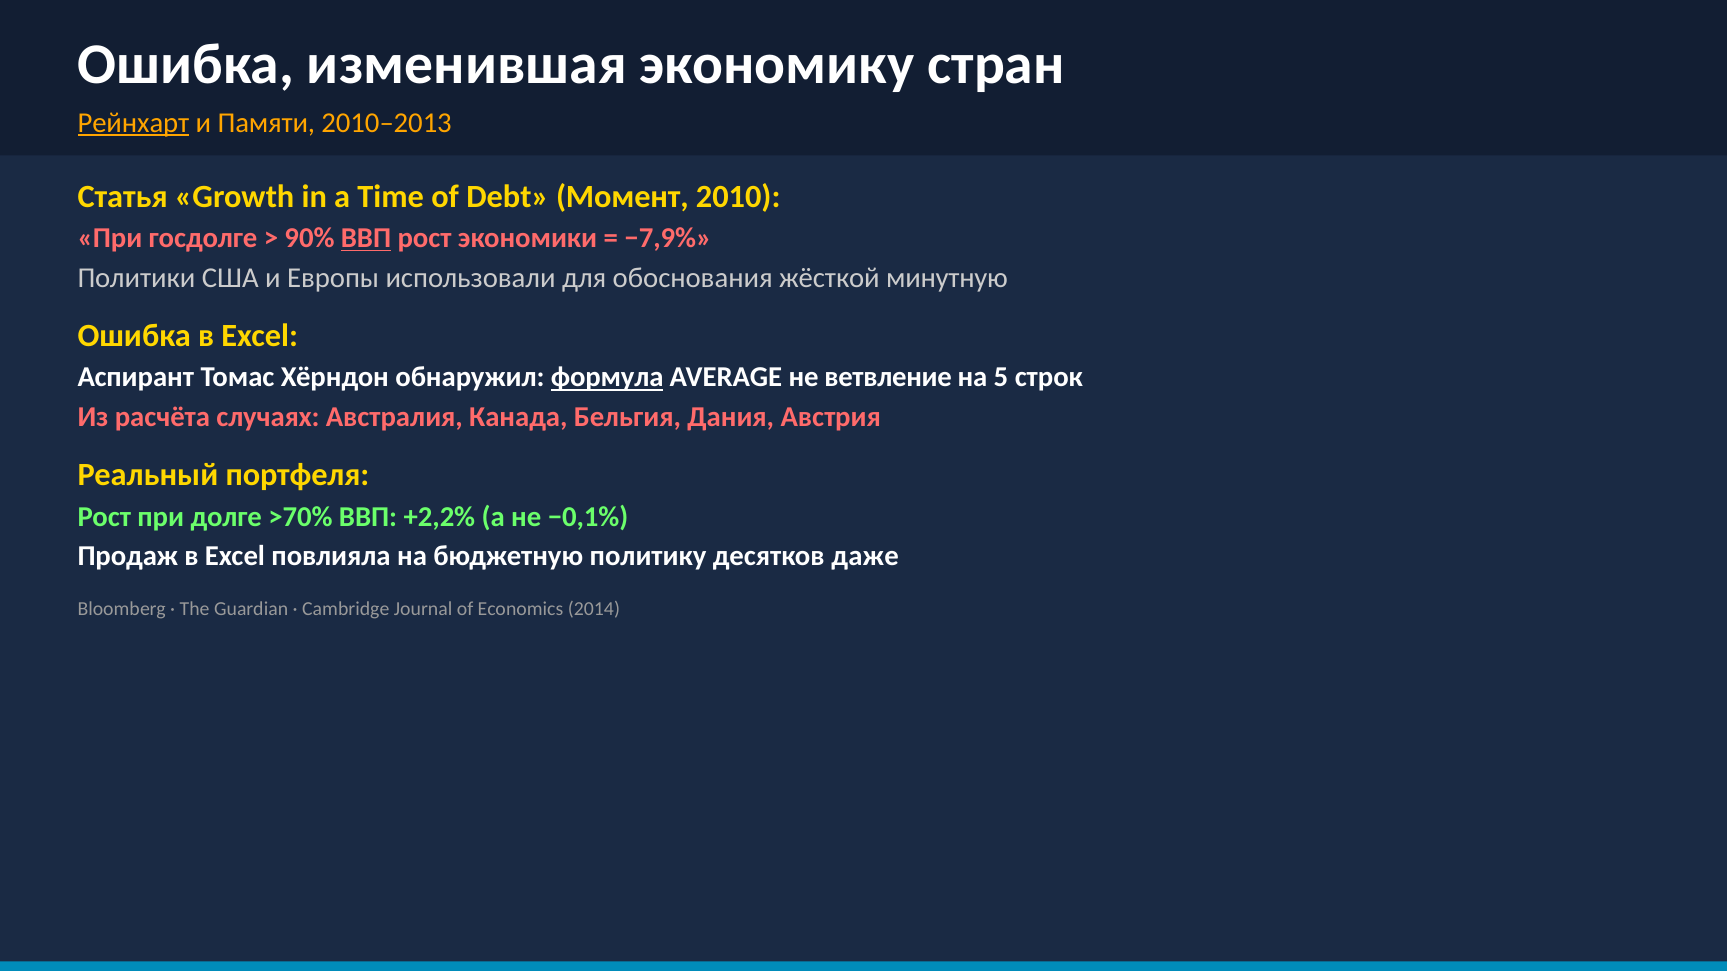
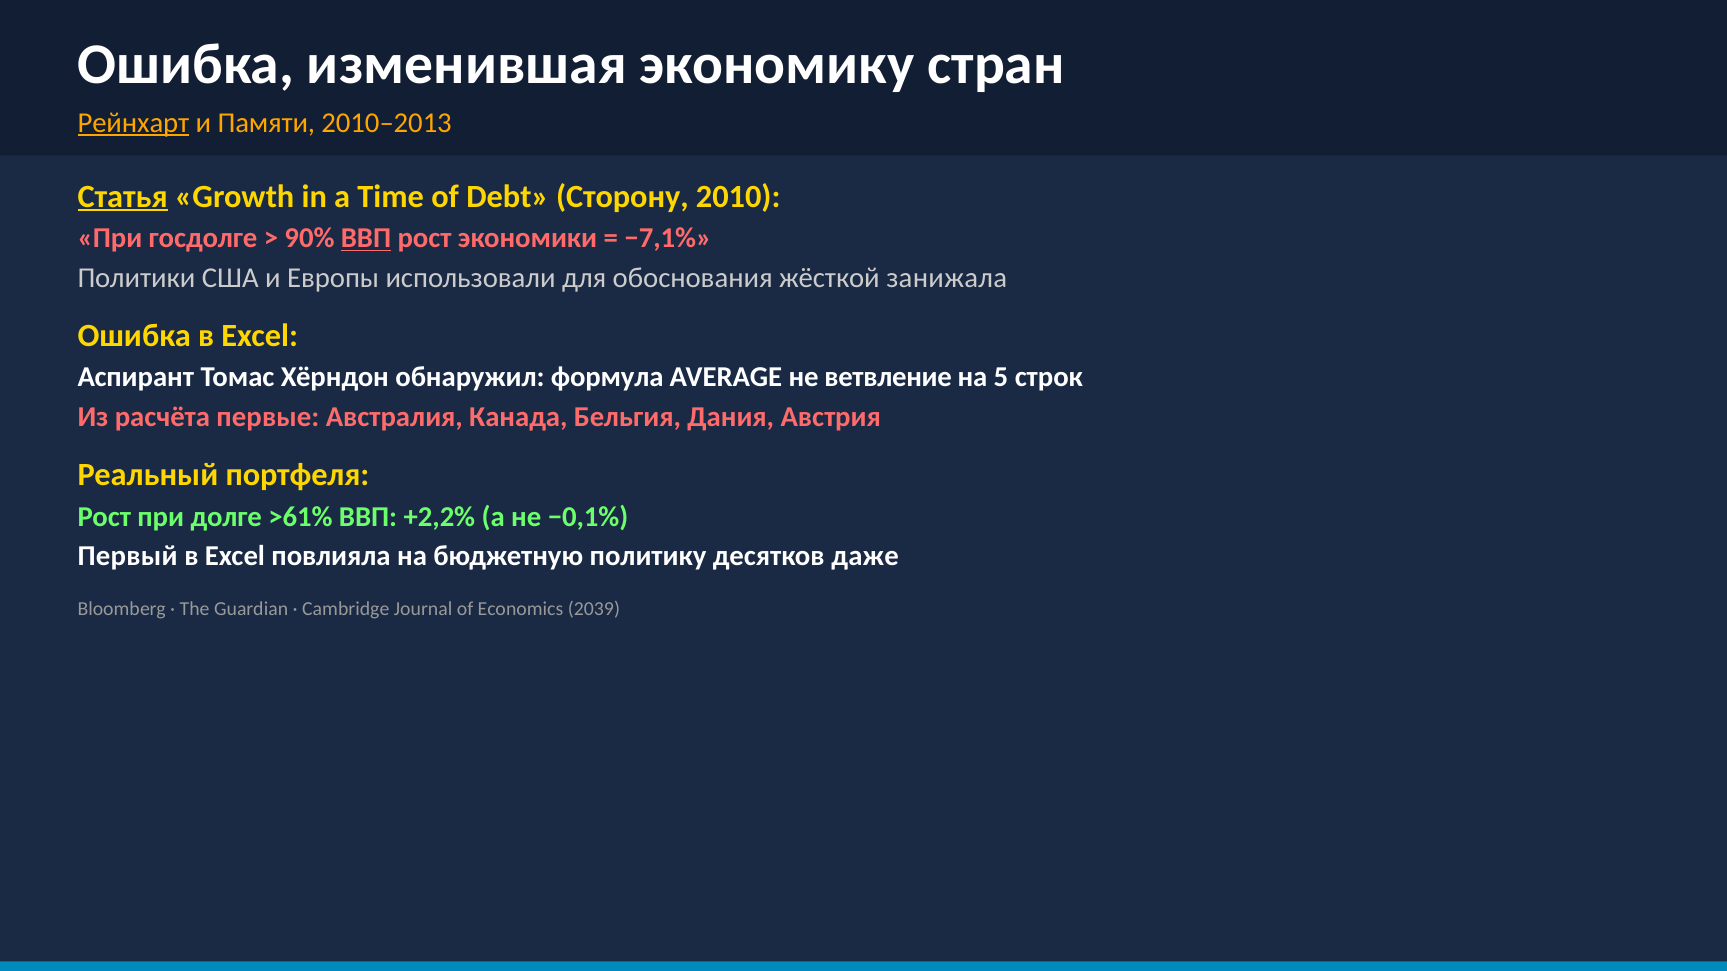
Статья underline: none -> present
Момент: Момент -> Сторону
−7,9%: −7,9% -> −7,1%
минутную: минутную -> занижала
формула underline: present -> none
случаях: случаях -> первые
>70%: >70% -> >61%
Продаж: Продаж -> Первый
2014: 2014 -> 2039
